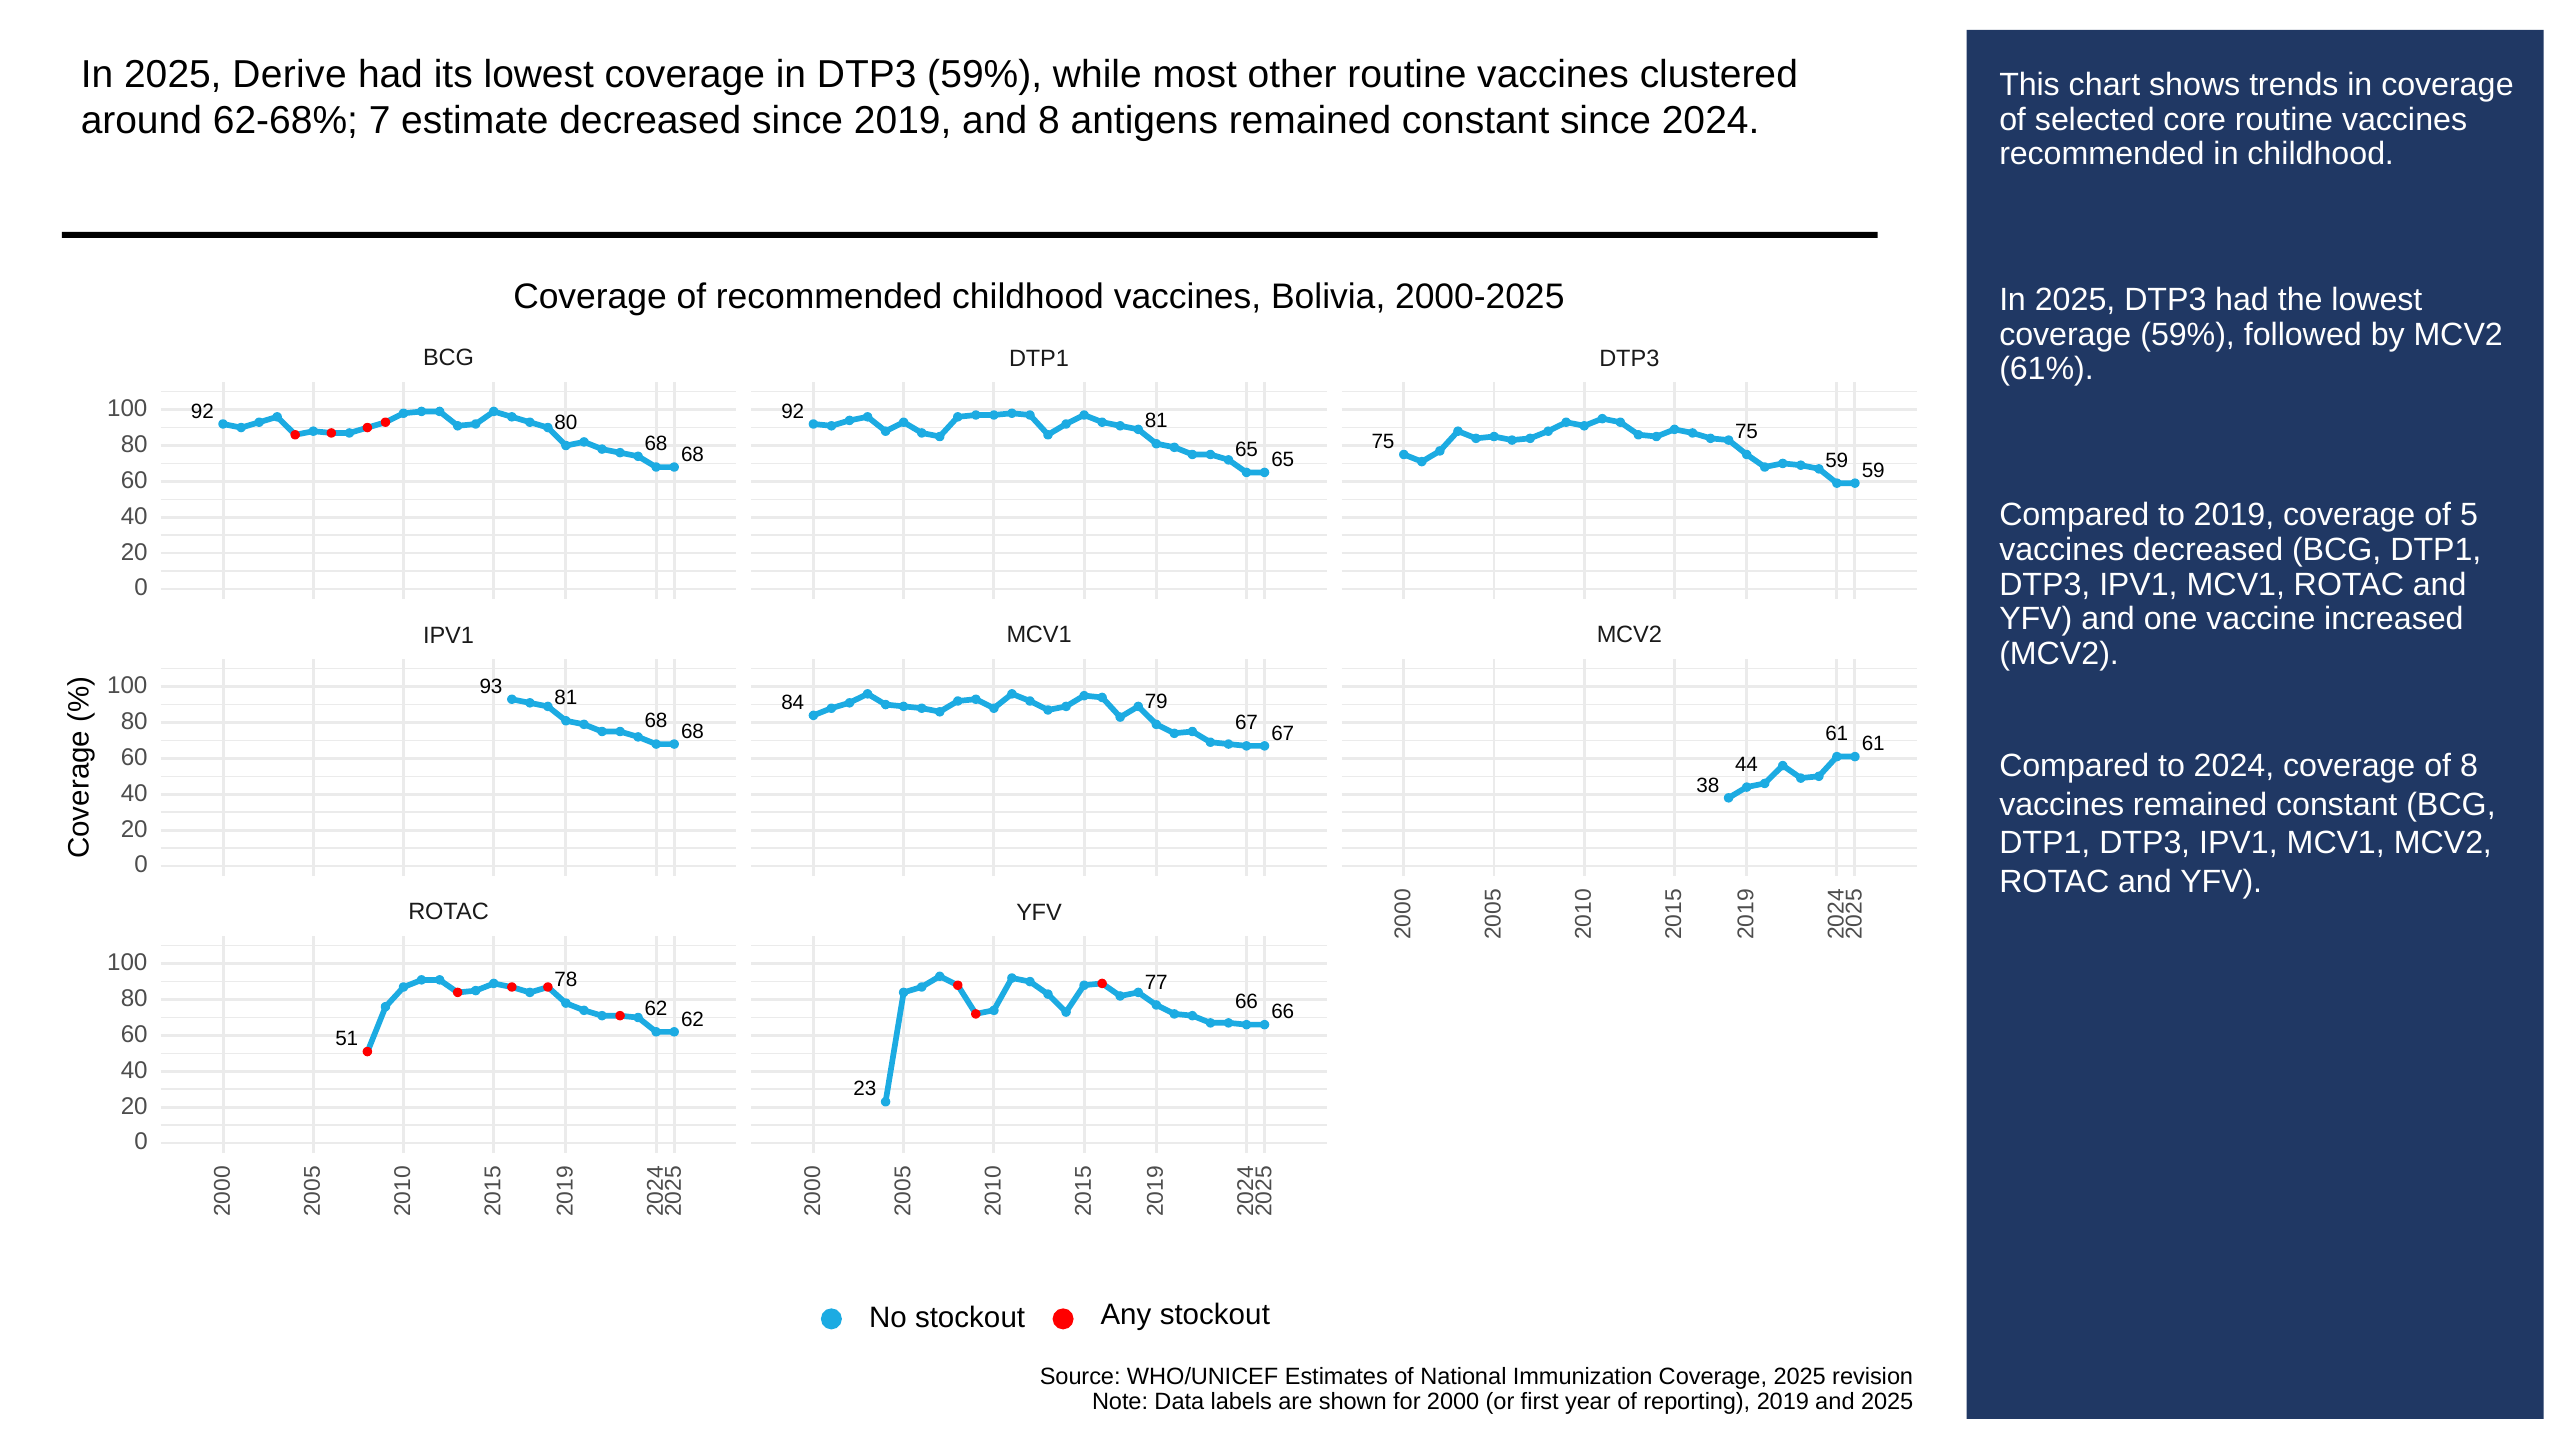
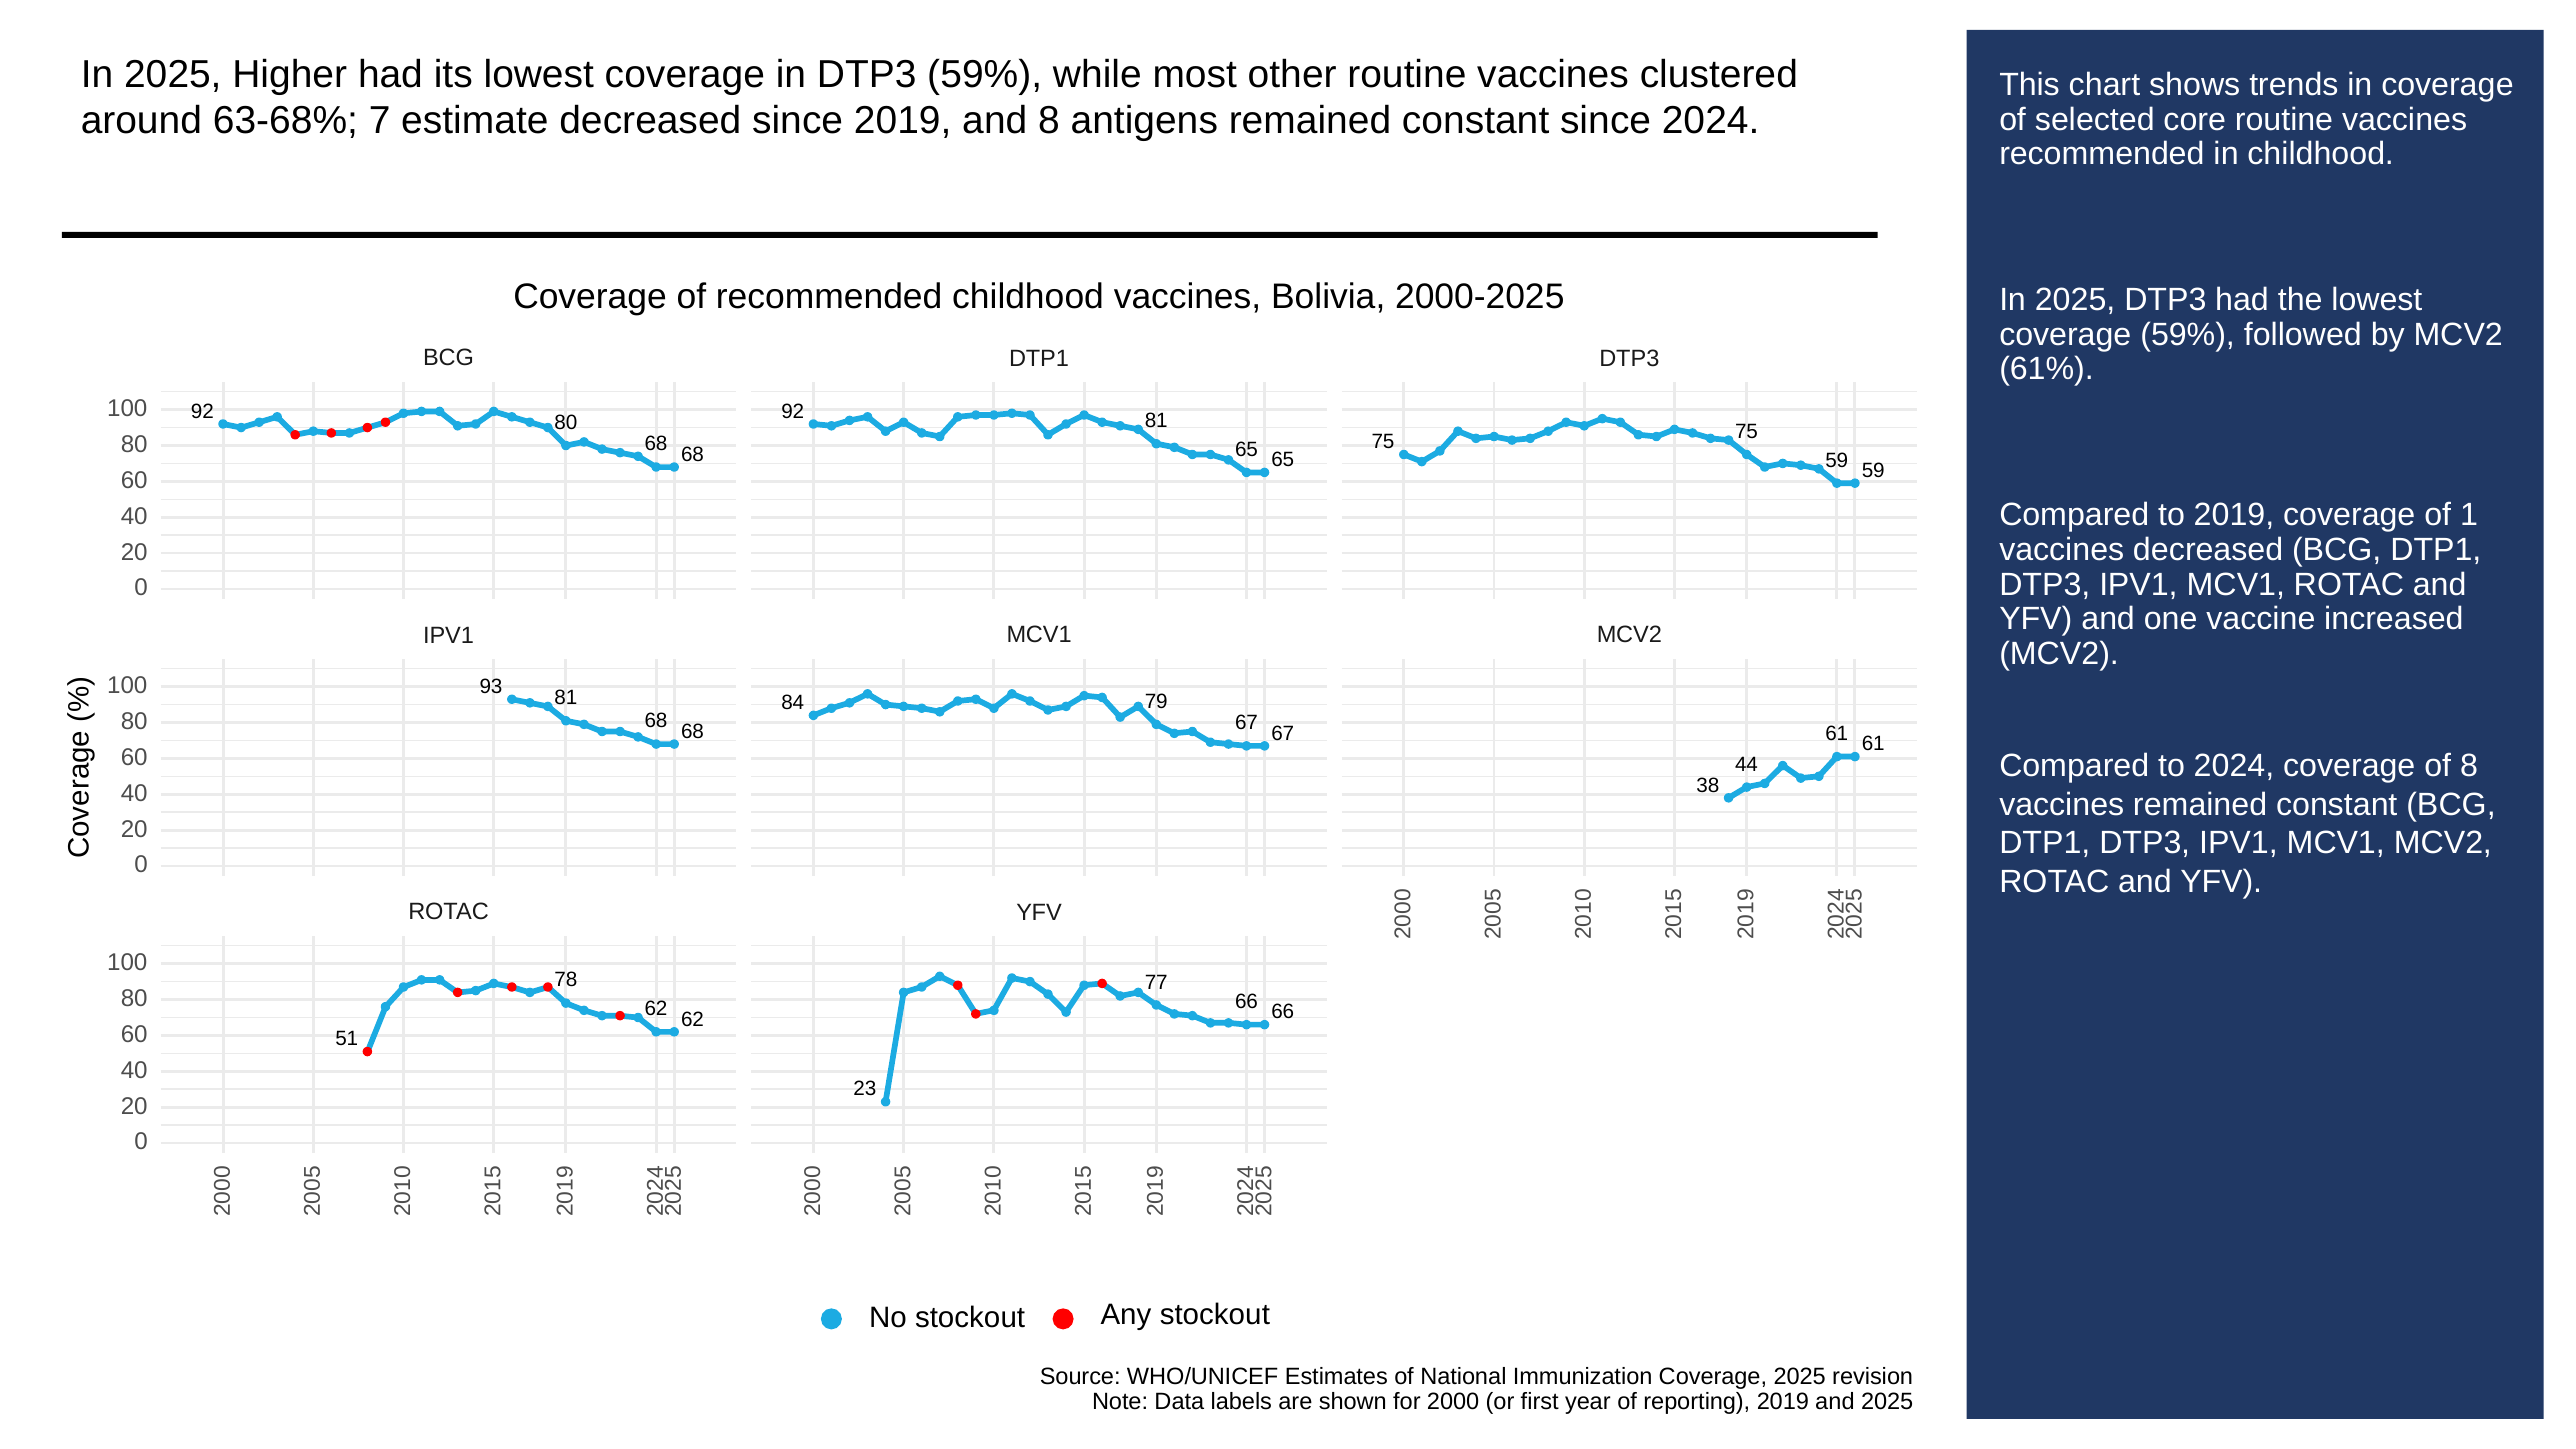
Derive: Derive -> Higher
62-68%: 62-68% -> 63-68%
of 5: 5 -> 1
